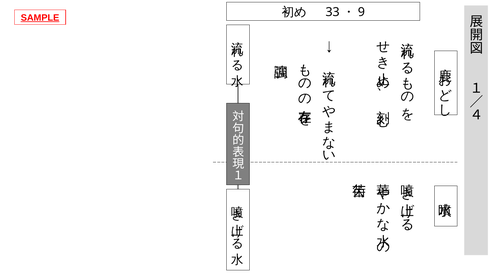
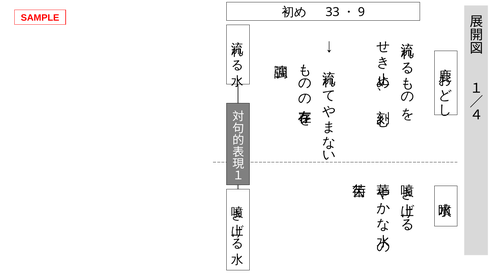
SAMPLE underline: present -> none
